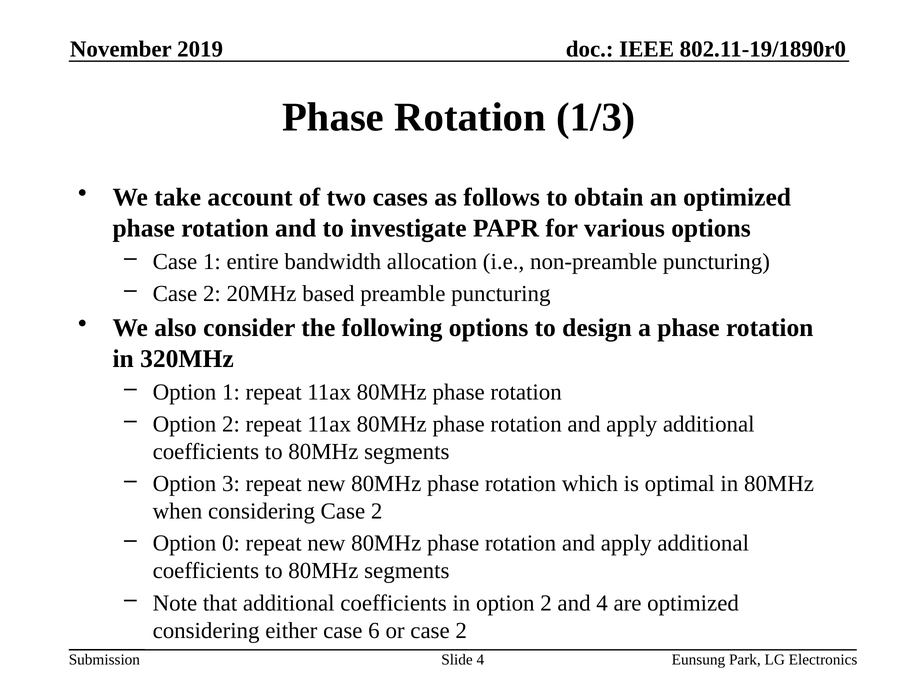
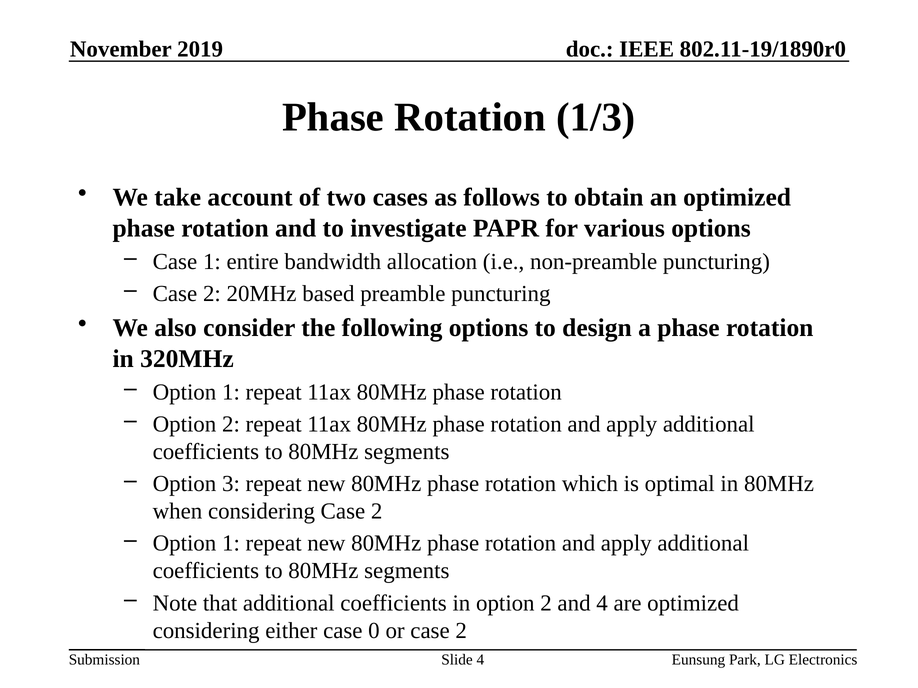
0 at (231, 544): 0 -> 1
6: 6 -> 0
